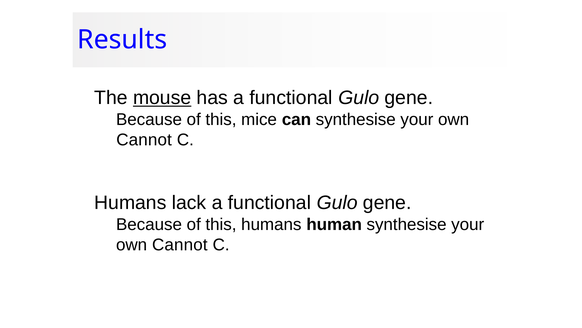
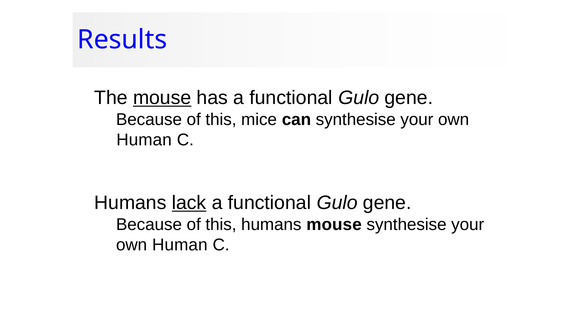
Cannot at (144, 140): Cannot -> Human
lack underline: none -> present
humans human: human -> mouse
Cannot at (180, 245): Cannot -> Human
